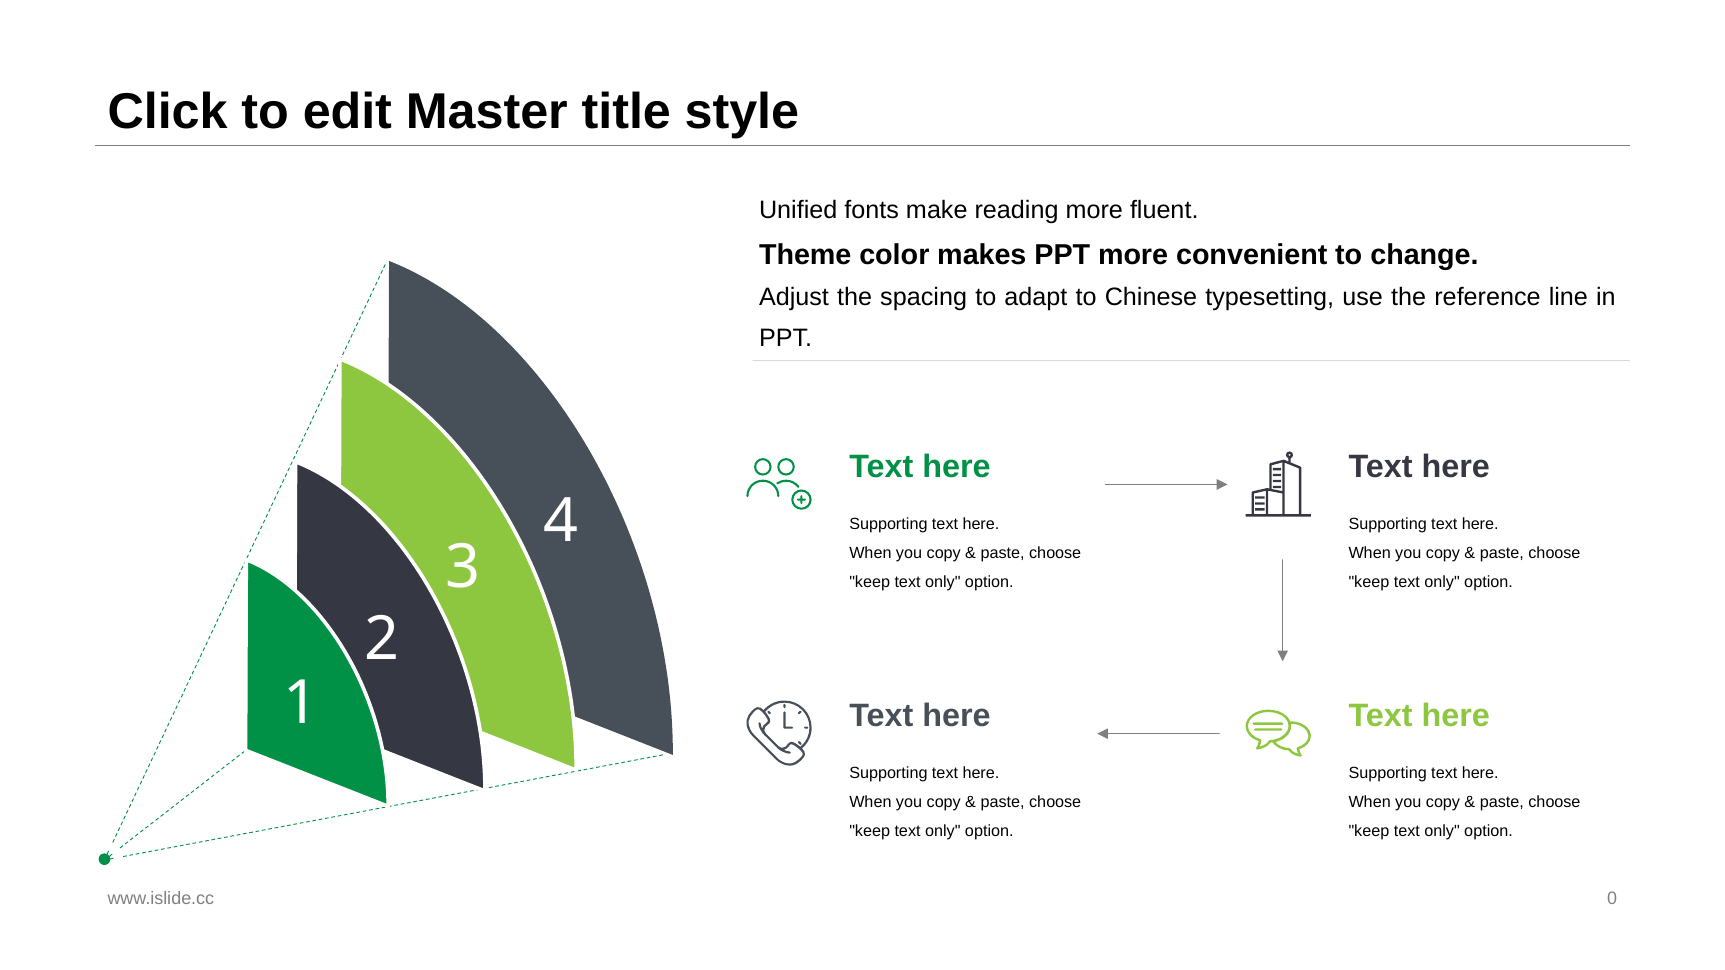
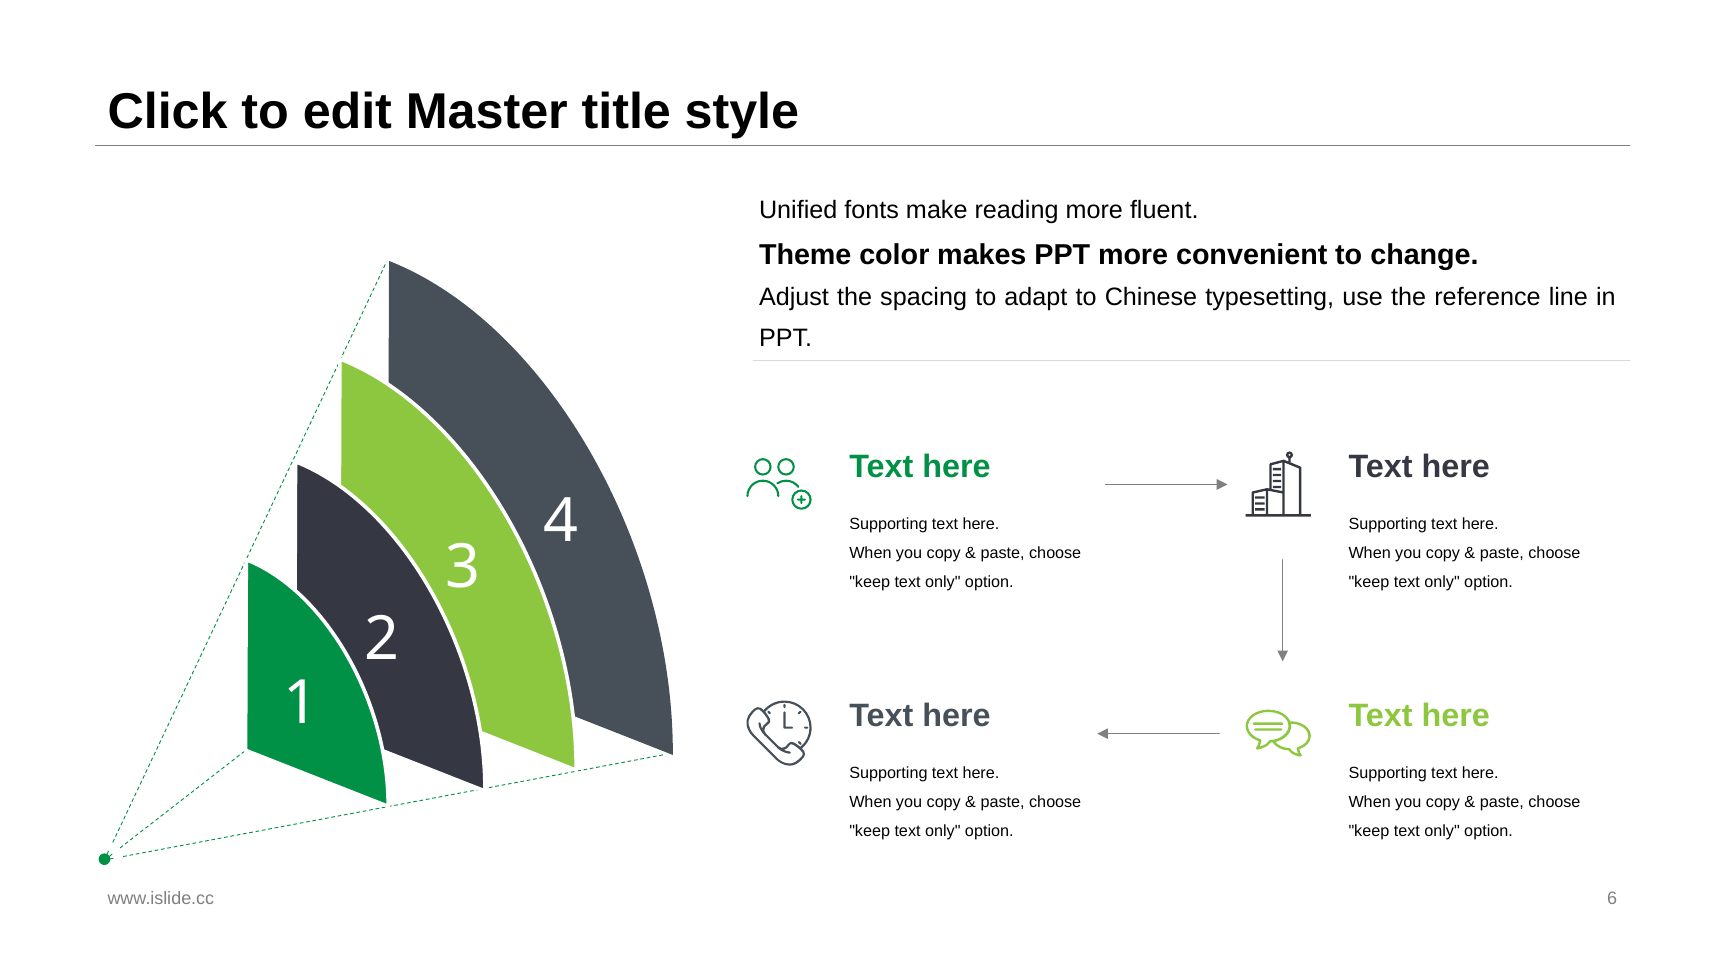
0: 0 -> 6
